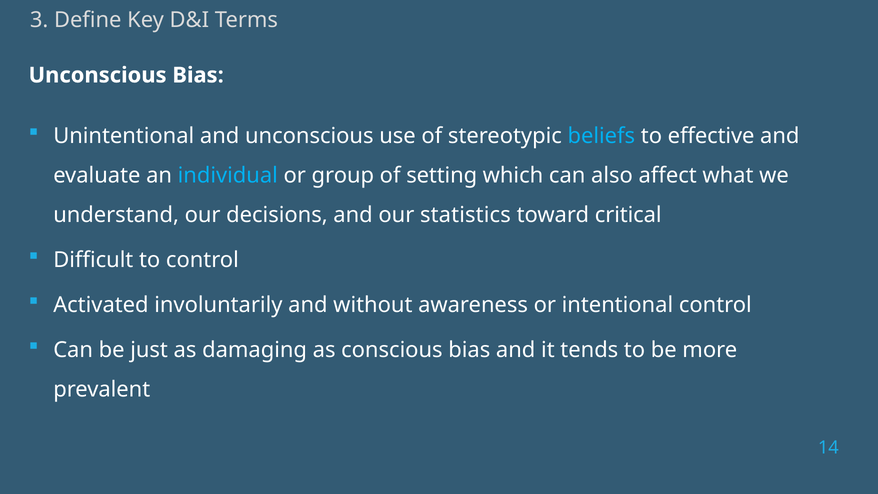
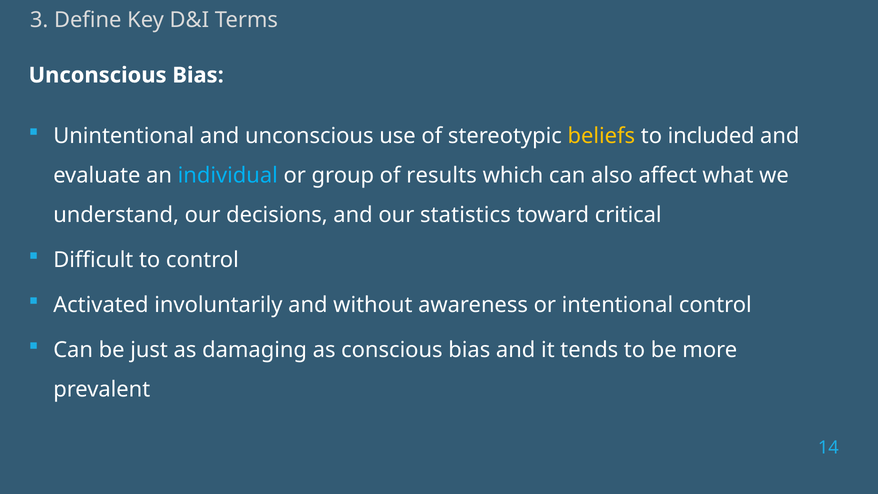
beliefs colour: light blue -> yellow
effective: effective -> included
setting: setting -> results
